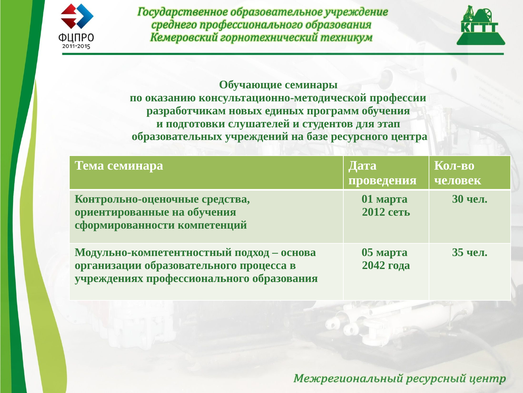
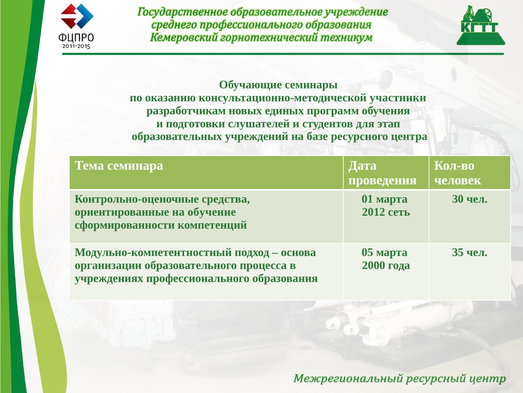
профессии: профессии -> участники
на обучения: обучения -> обучение
2042: 2042 -> 2000
